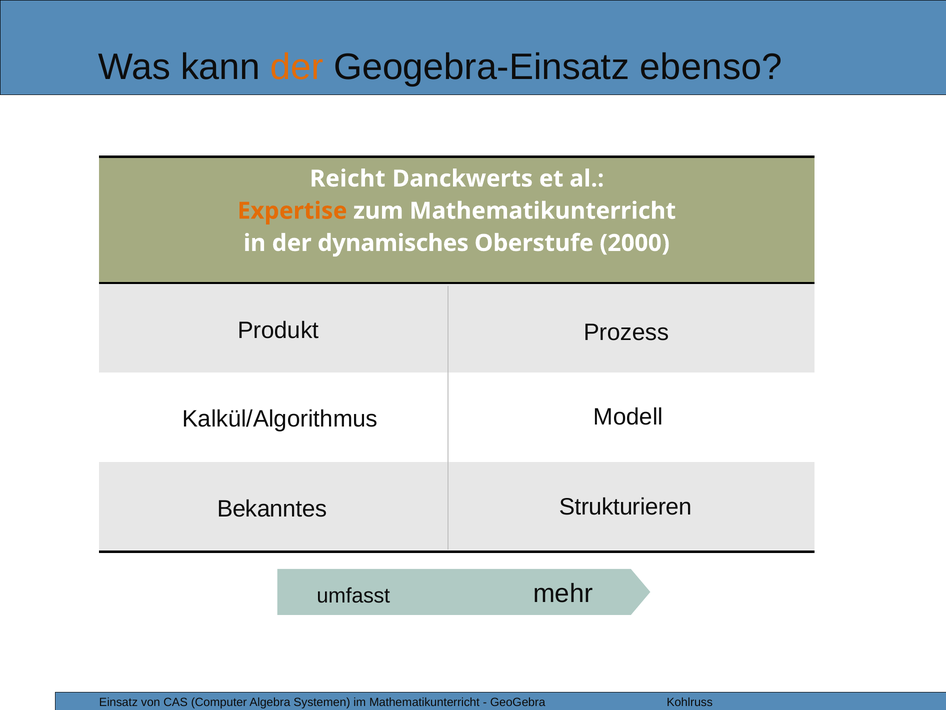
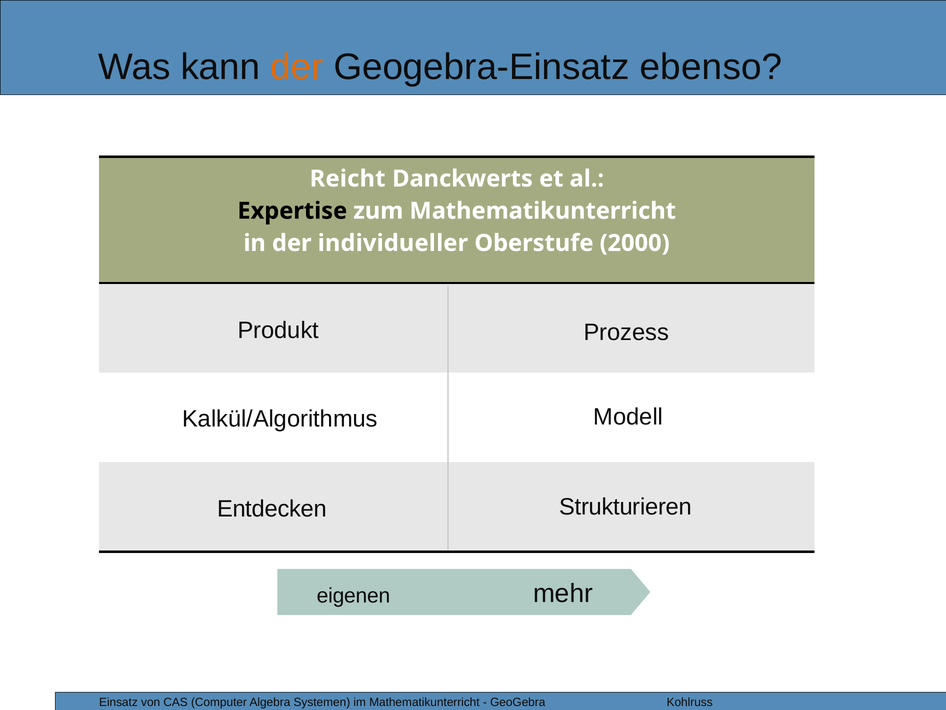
Expertise colour: orange -> black
dynamisches: dynamisches -> individueller
Bekanntes: Bekanntes -> Entdecken
umfasst: umfasst -> eigenen
